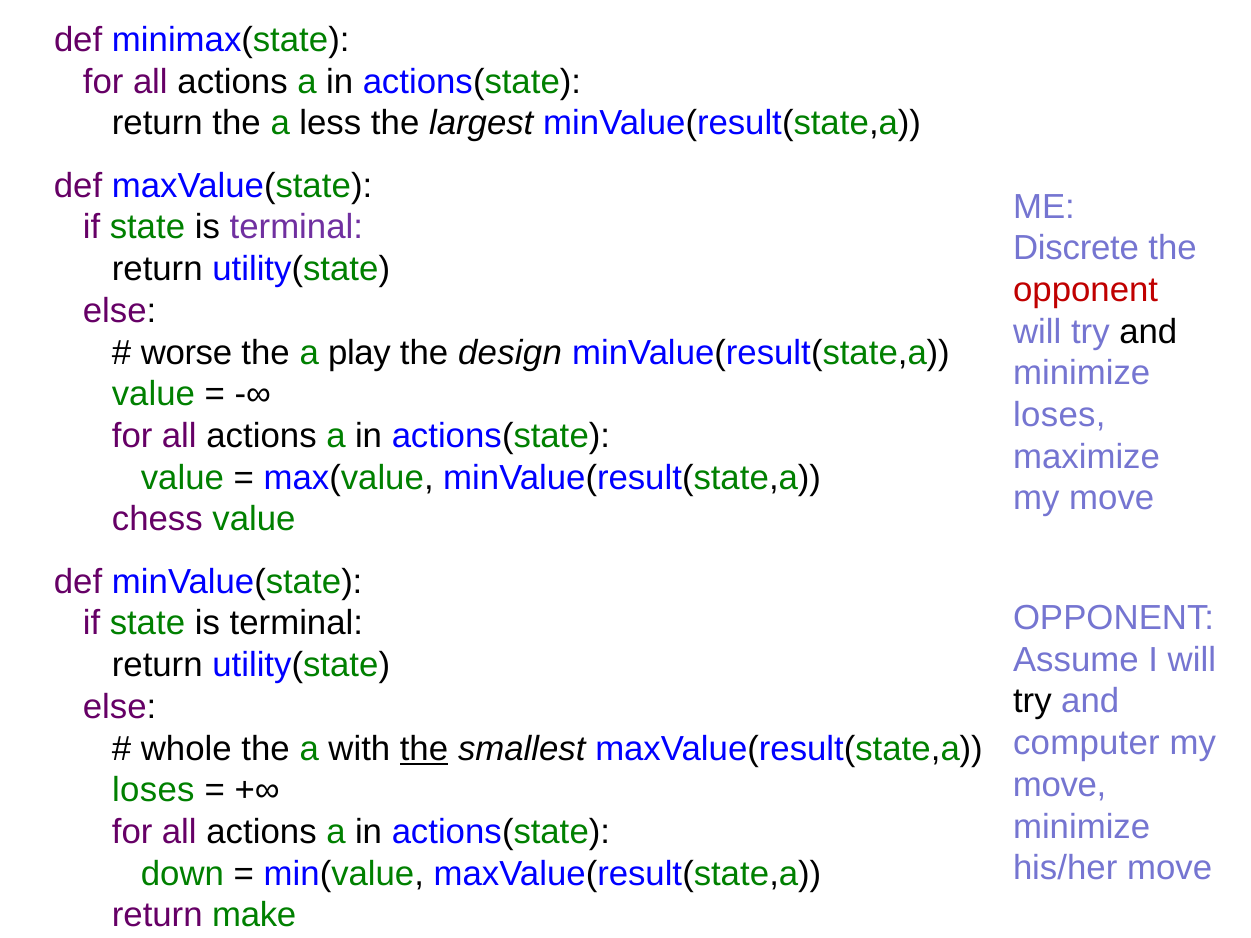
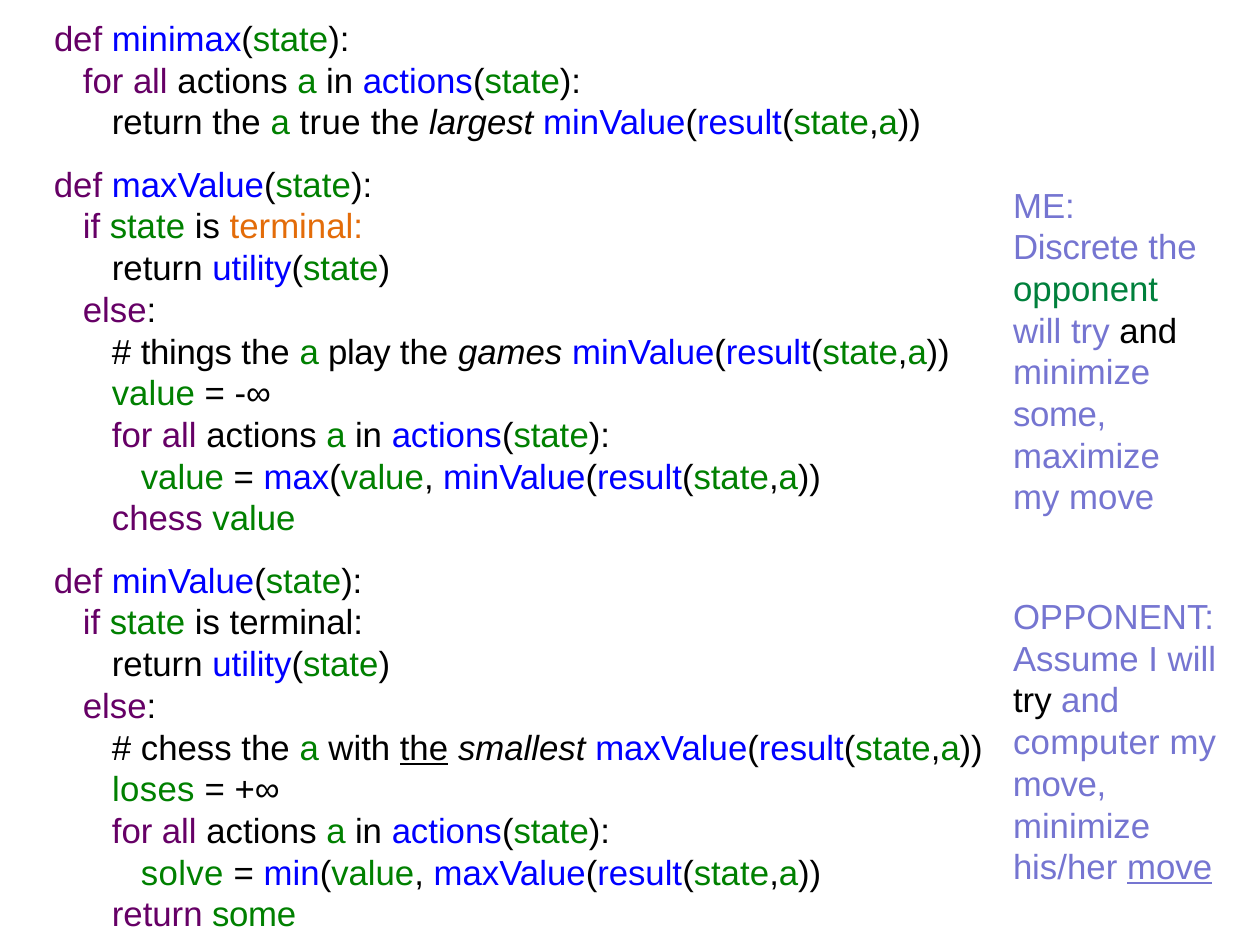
less: less -> true
terminal at (296, 228) colour: purple -> orange
opponent at (1086, 290) colour: red -> green
worse: worse -> things
design: design -> games
loses at (1059, 415): loses -> some
whole at (186, 749): whole -> chess
move at (1170, 869) underline: none -> present
down: down -> solve
return make: make -> some
